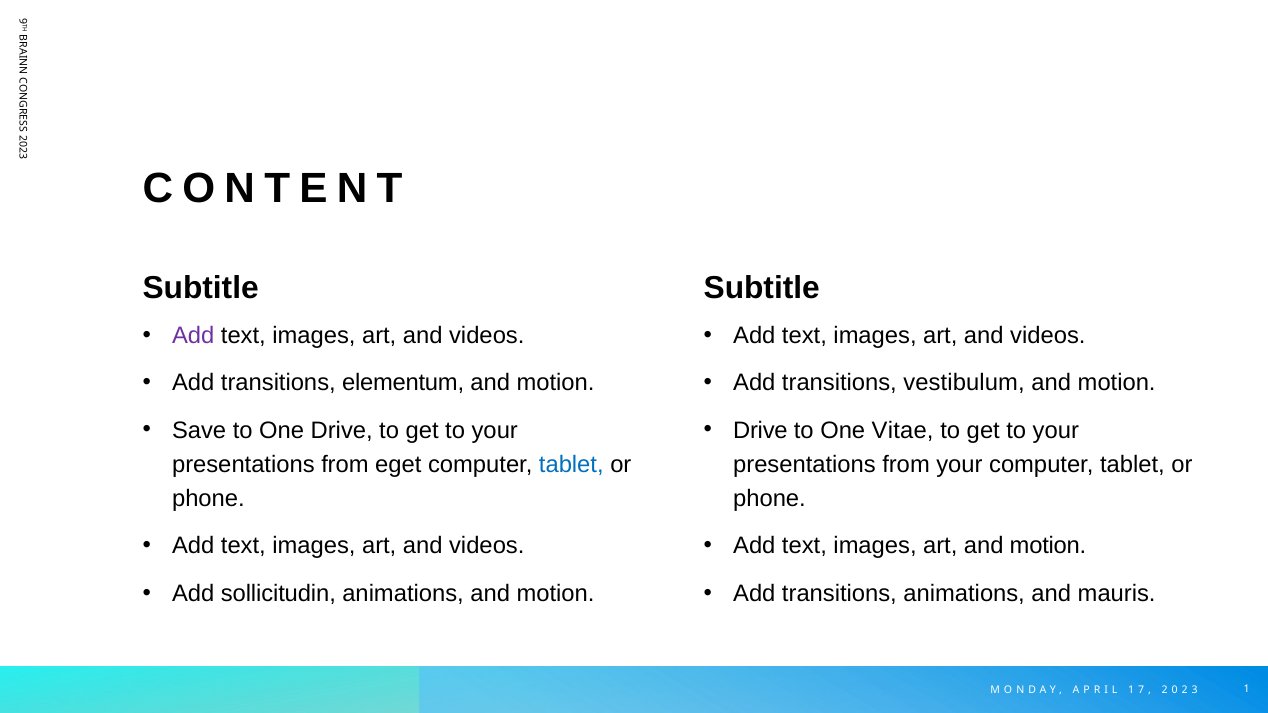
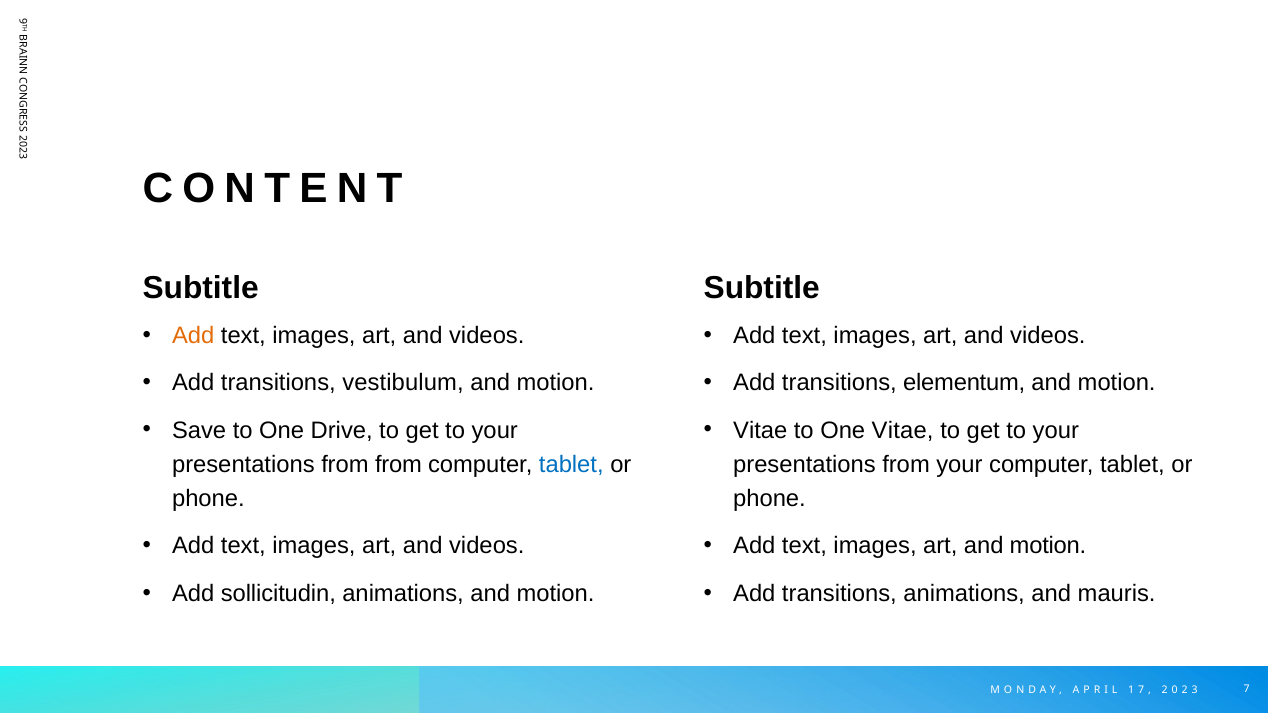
Add at (193, 336) colour: purple -> orange
elementum: elementum -> vestibulum
vestibulum: vestibulum -> elementum
Drive at (760, 430): Drive -> Vitae
from eget: eget -> from
1 at (1247, 690): 1 -> 7
